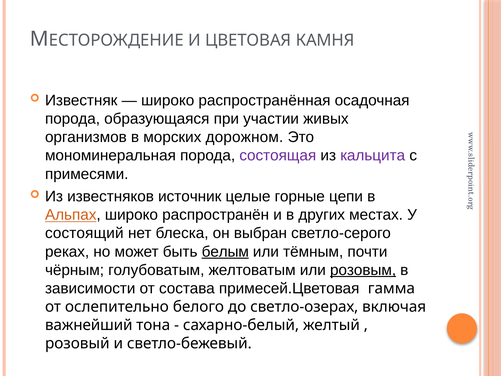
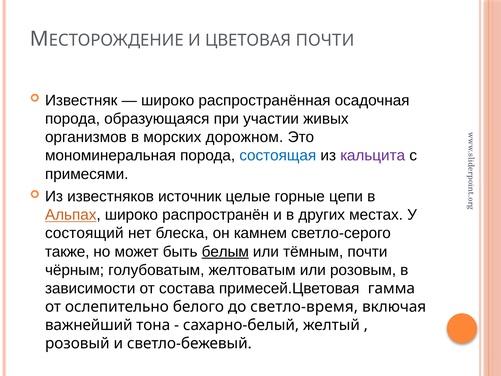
ЦВЕТОВАЯ КАМНЯ: КАМНЯ -> ПОЧТИ
состоящая colour: purple -> blue
выбран: выбран -> камнем
реках: реках -> также
розовым underline: present -> none
светло-озерах: светло-озерах -> светло-время
